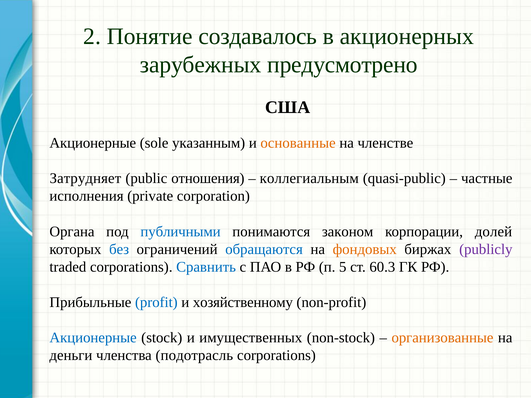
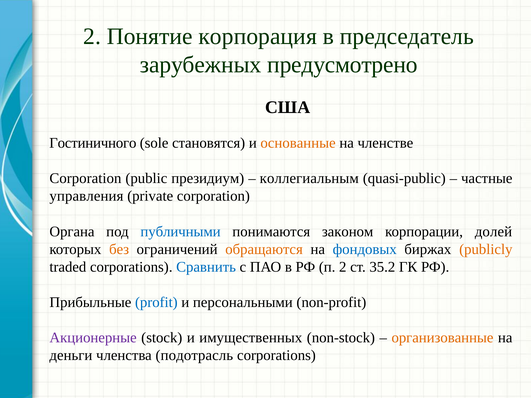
создавалось: создавалось -> корпорация
акционерных: акционерных -> председатель
Акционерные at (93, 143): Акционерные -> Гостиничного
указанным: указанным -> становятся
Затрудняет at (85, 179): Затрудняет -> Corporation
отношения: отношения -> президиум
исполнения: исполнения -> управления
без colour: blue -> orange
обращаются colour: blue -> orange
фондовых colour: orange -> blue
publicly colour: purple -> orange
п 5: 5 -> 2
60.3: 60.3 -> 35.2
хозяйственному: хозяйственному -> персональными
Акционерные at (93, 338) colour: blue -> purple
